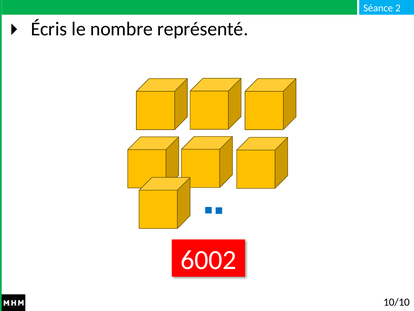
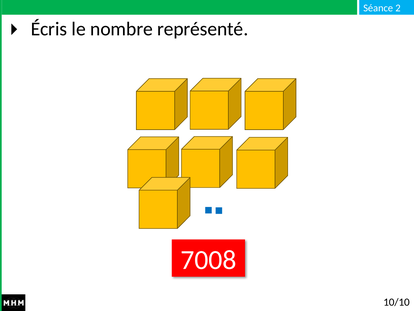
6002: 6002 -> 7008
